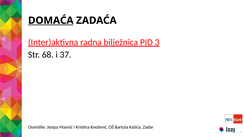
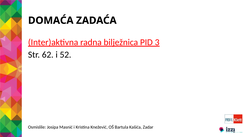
DOMAĆA underline: present -> none
68: 68 -> 62
37: 37 -> 52
